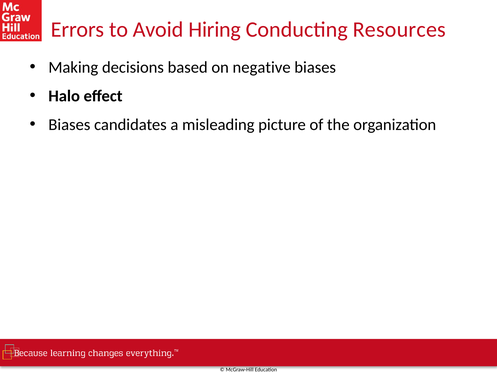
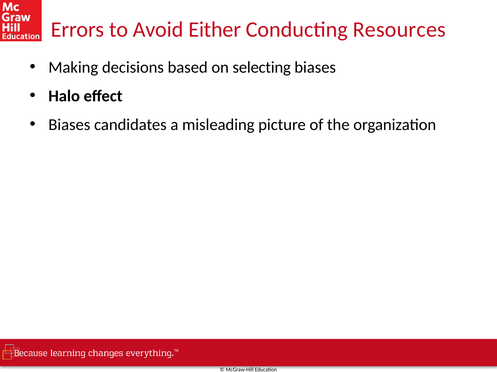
Hiring: Hiring -> Either
negative: negative -> selecting
